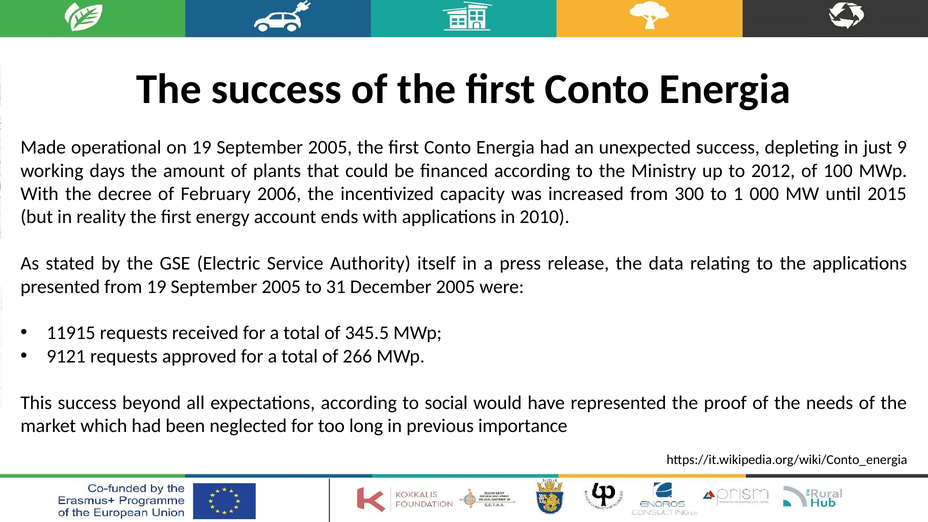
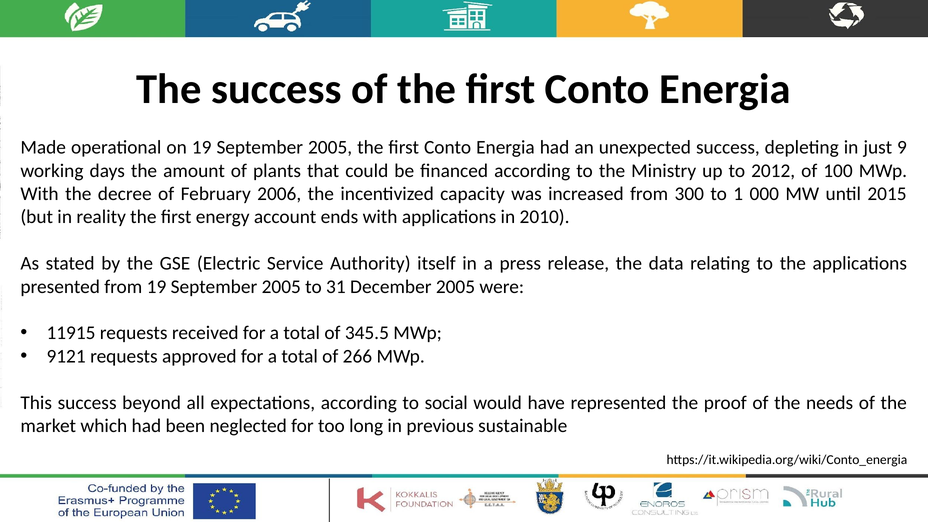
importance: importance -> sustainable
